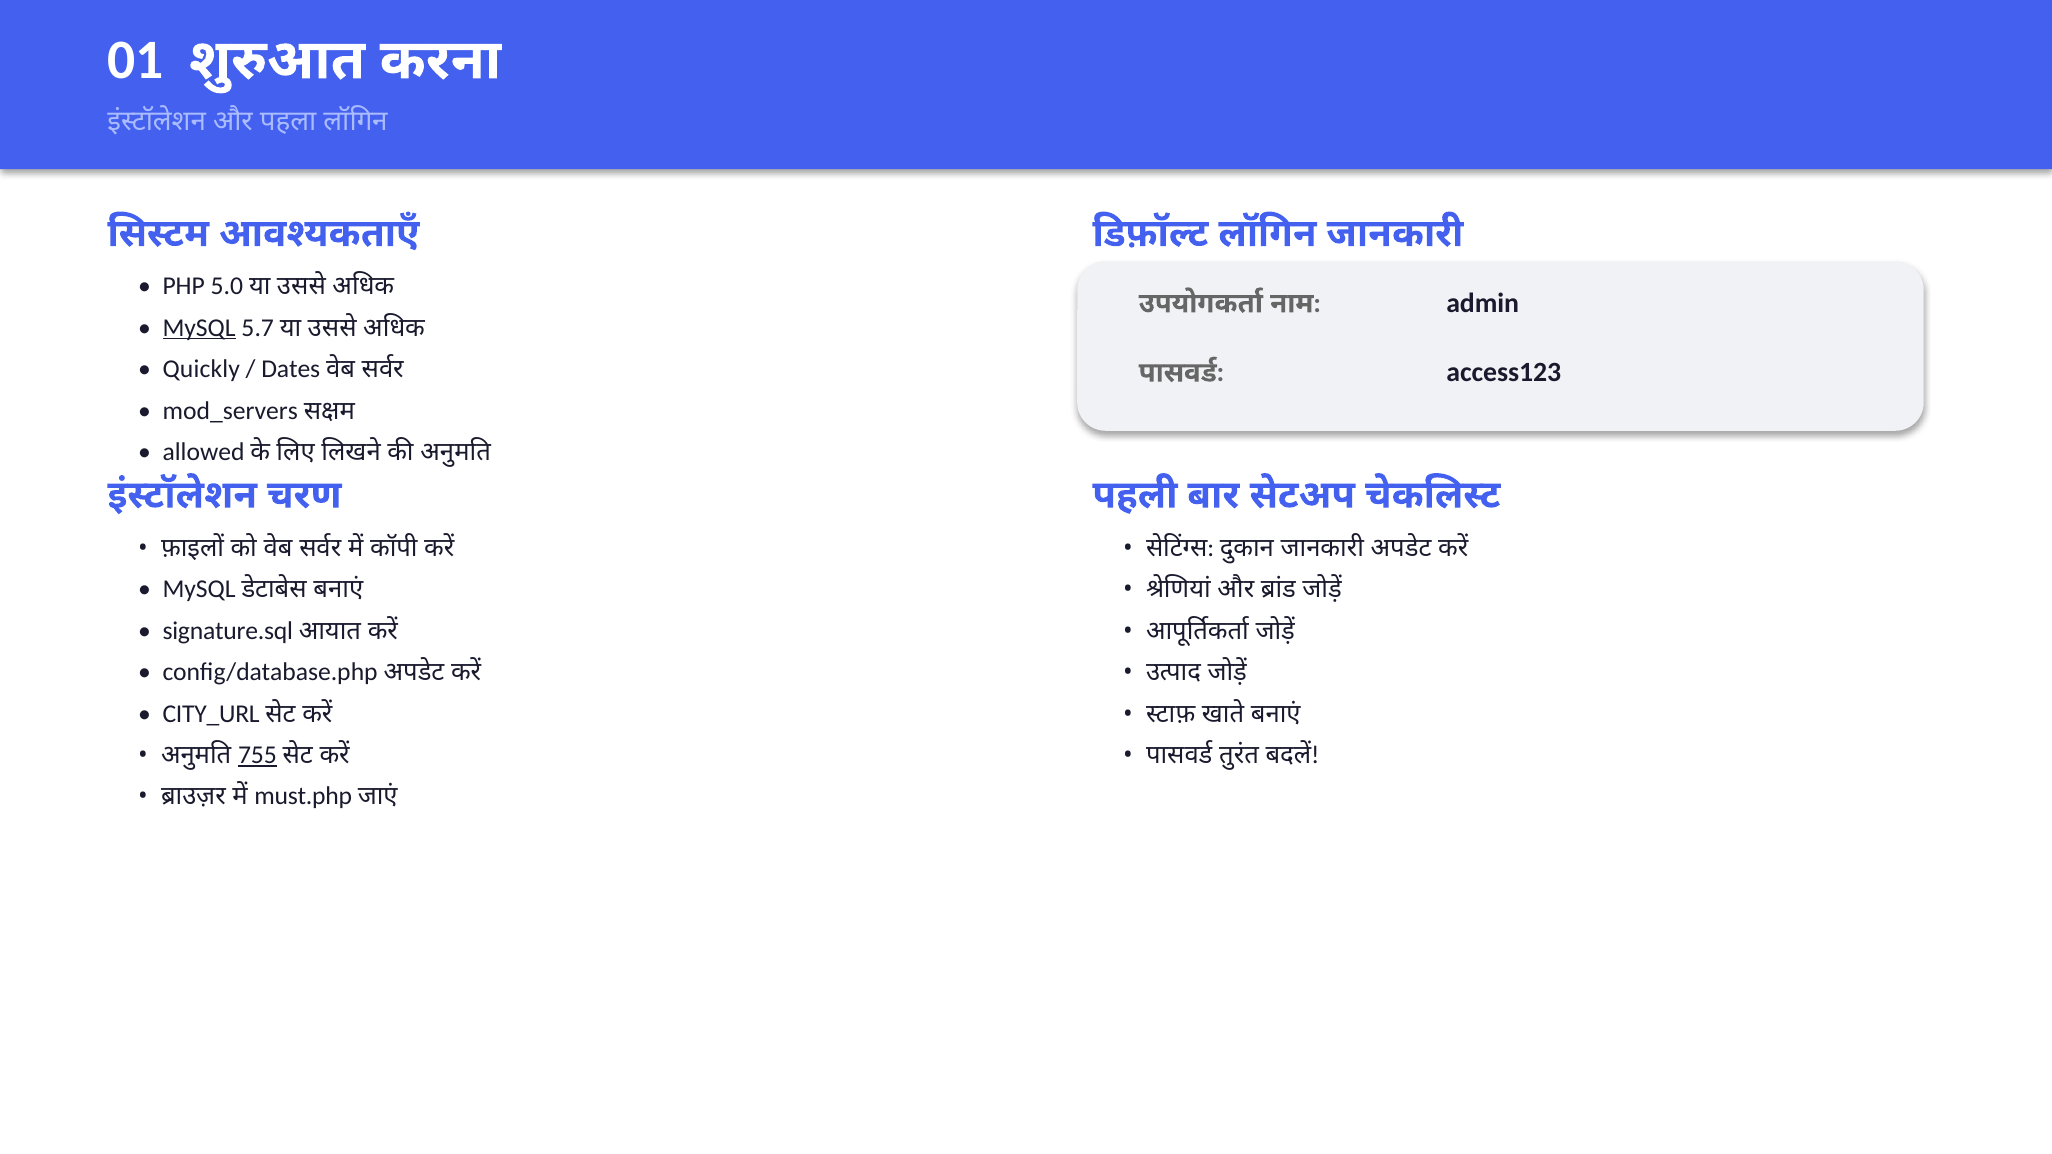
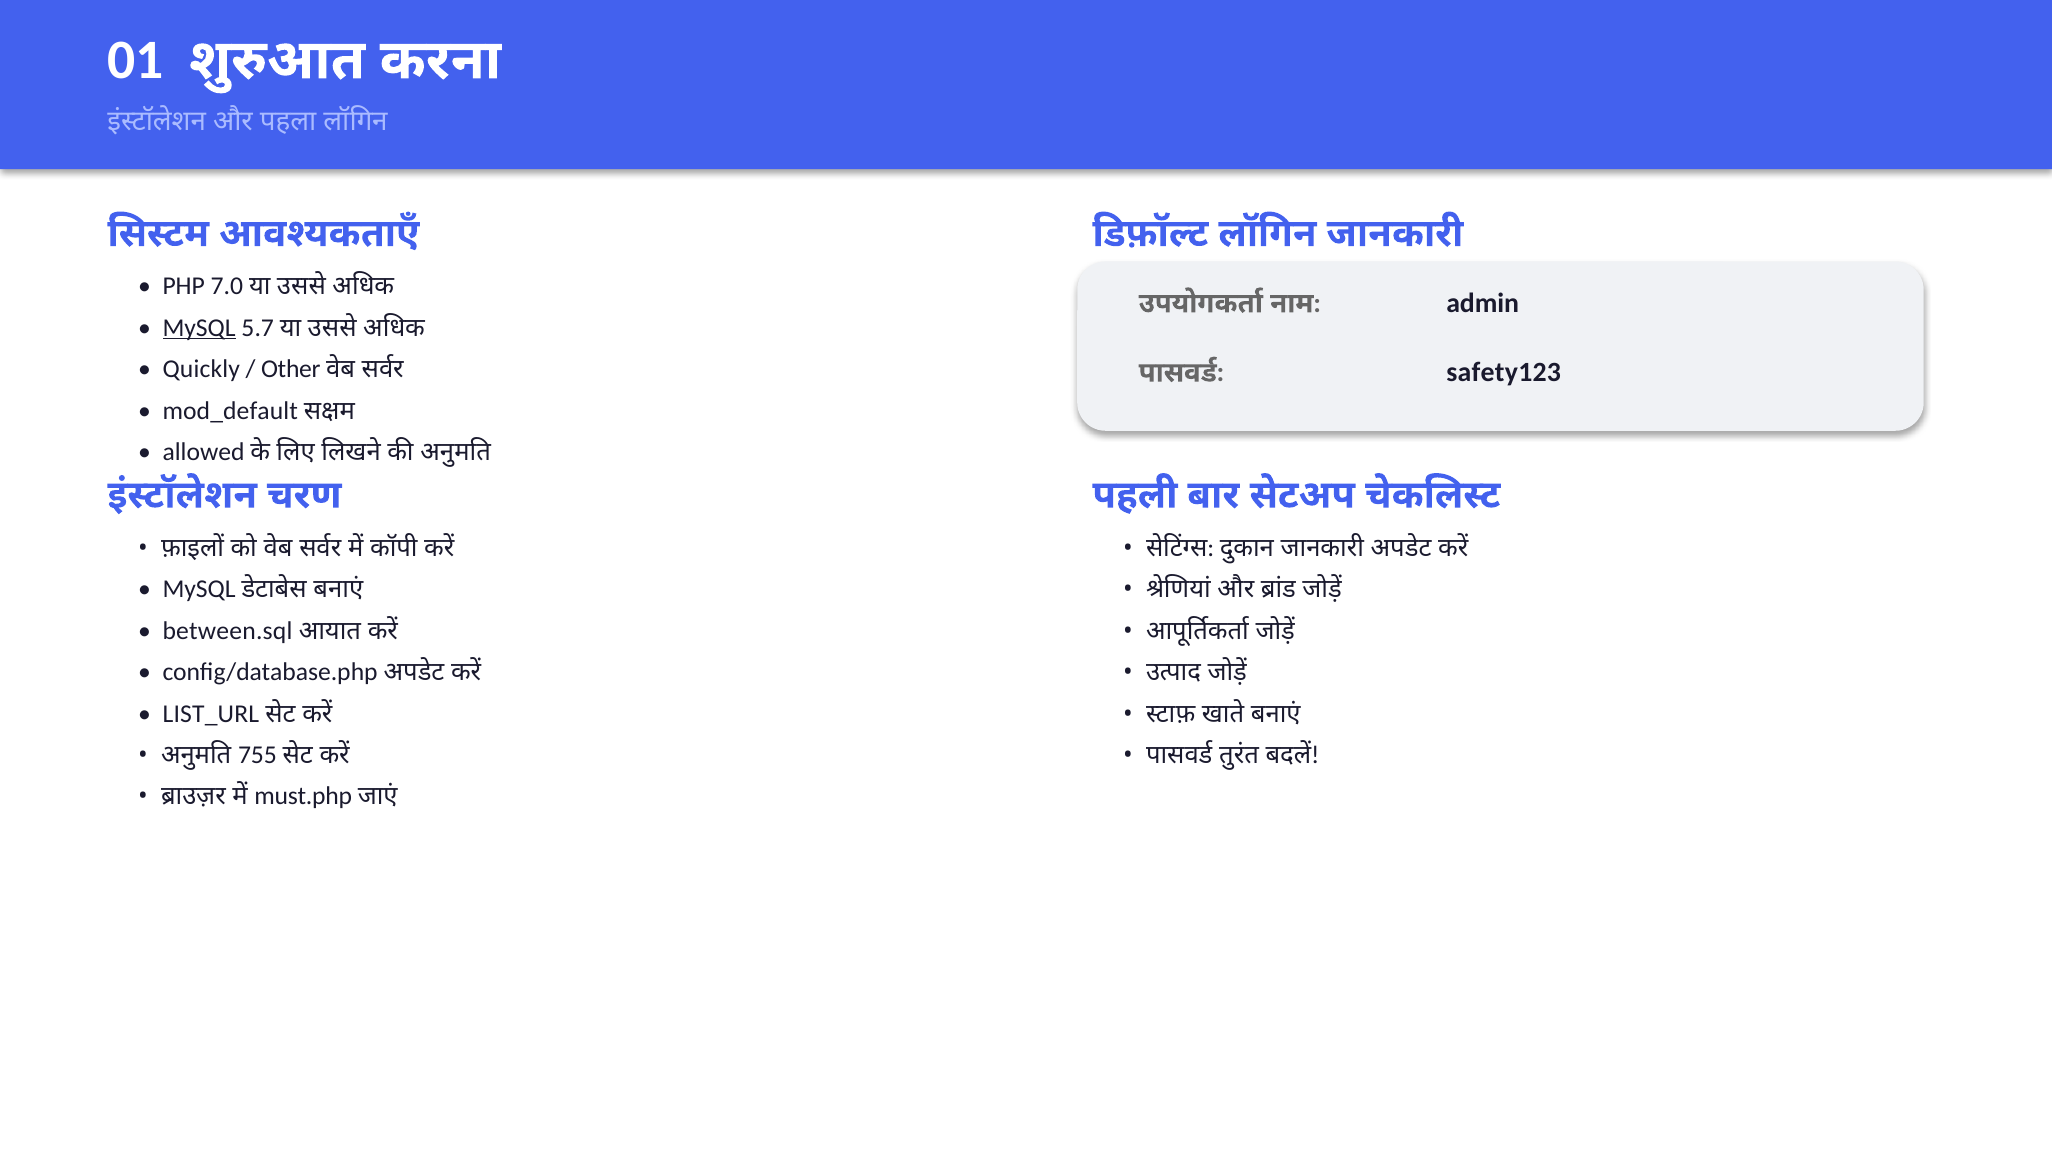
5.0: 5.0 -> 7.0
Dates: Dates -> Other
access123: access123 -> safety123
mod_servers: mod_servers -> mod_default
signature.sql: signature.sql -> between.sql
CITY_URL: CITY_URL -> LIST_URL
755 underline: present -> none
